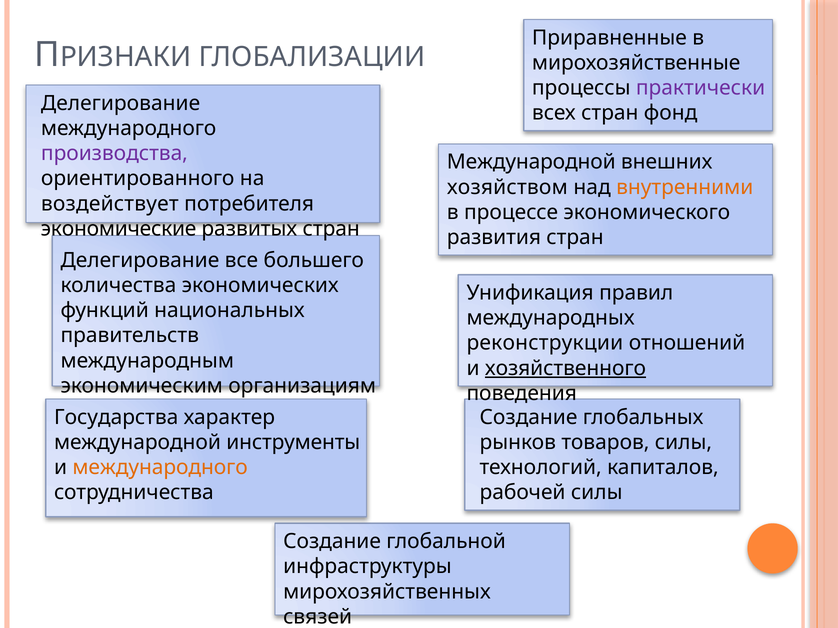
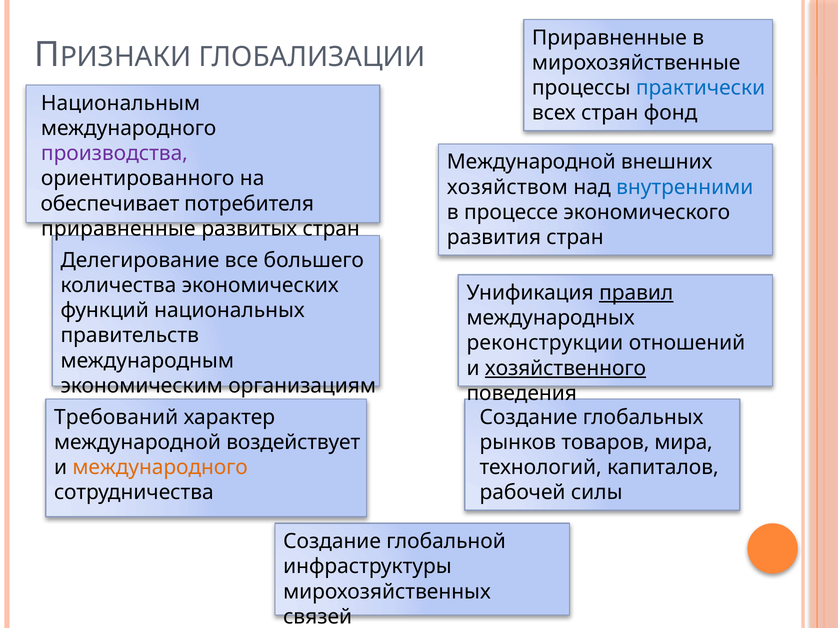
практически colour: purple -> blue
Делегирование at (121, 103): Делегирование -> Национальным
внутренними colour: orange -> blue
воздействует: воздействует -> обеспечивает
экономические at (119, 229): экономические -> приравненные
правил underline: none -> present
Государства: Государства -> Требований
инструменты: инструменты -> воздействует
силы at (683, 443): силы -> мира
